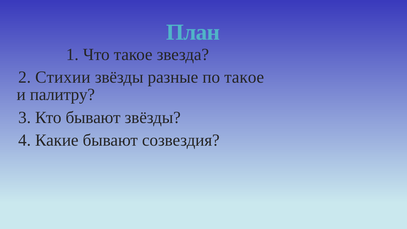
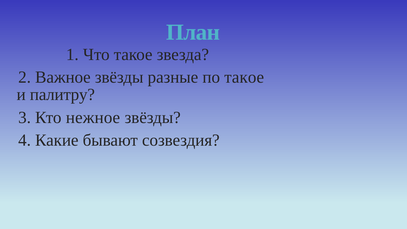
Стихии: Стихии -> Важное
Кто бывают: бывают -> нежное
